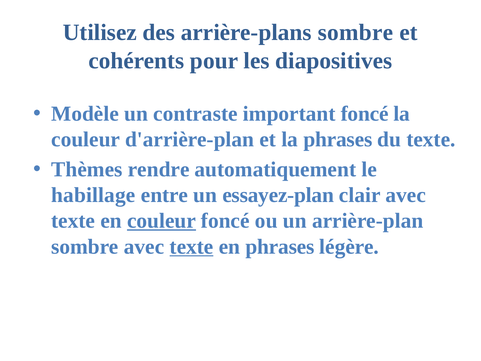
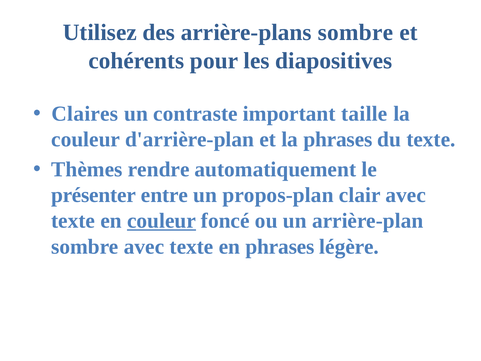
Modèle: Modèle -> Claires
important foncé: foncé -> taille
habillage: habillage -> présenter
essayez-plan: essayez-plan -> propos-plan
texte at (191, 246) underline: present -> none
